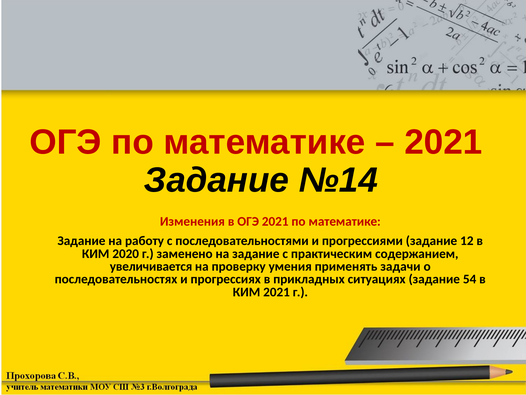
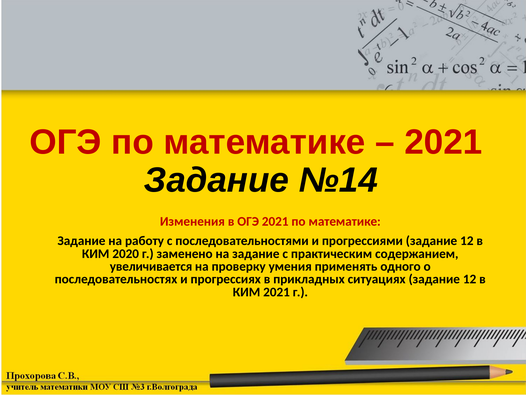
задачи: задачи -> одного
ситуациях задание 54: 54 -> 12
